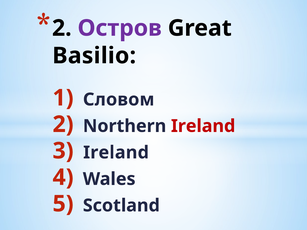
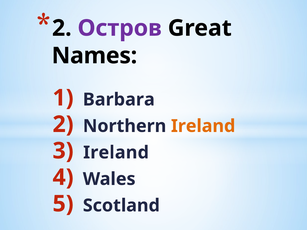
Basilio: Basilio -> Names
Словом: Словом -> Barbara
Ireland at (203, 126) colour: red -> orange
